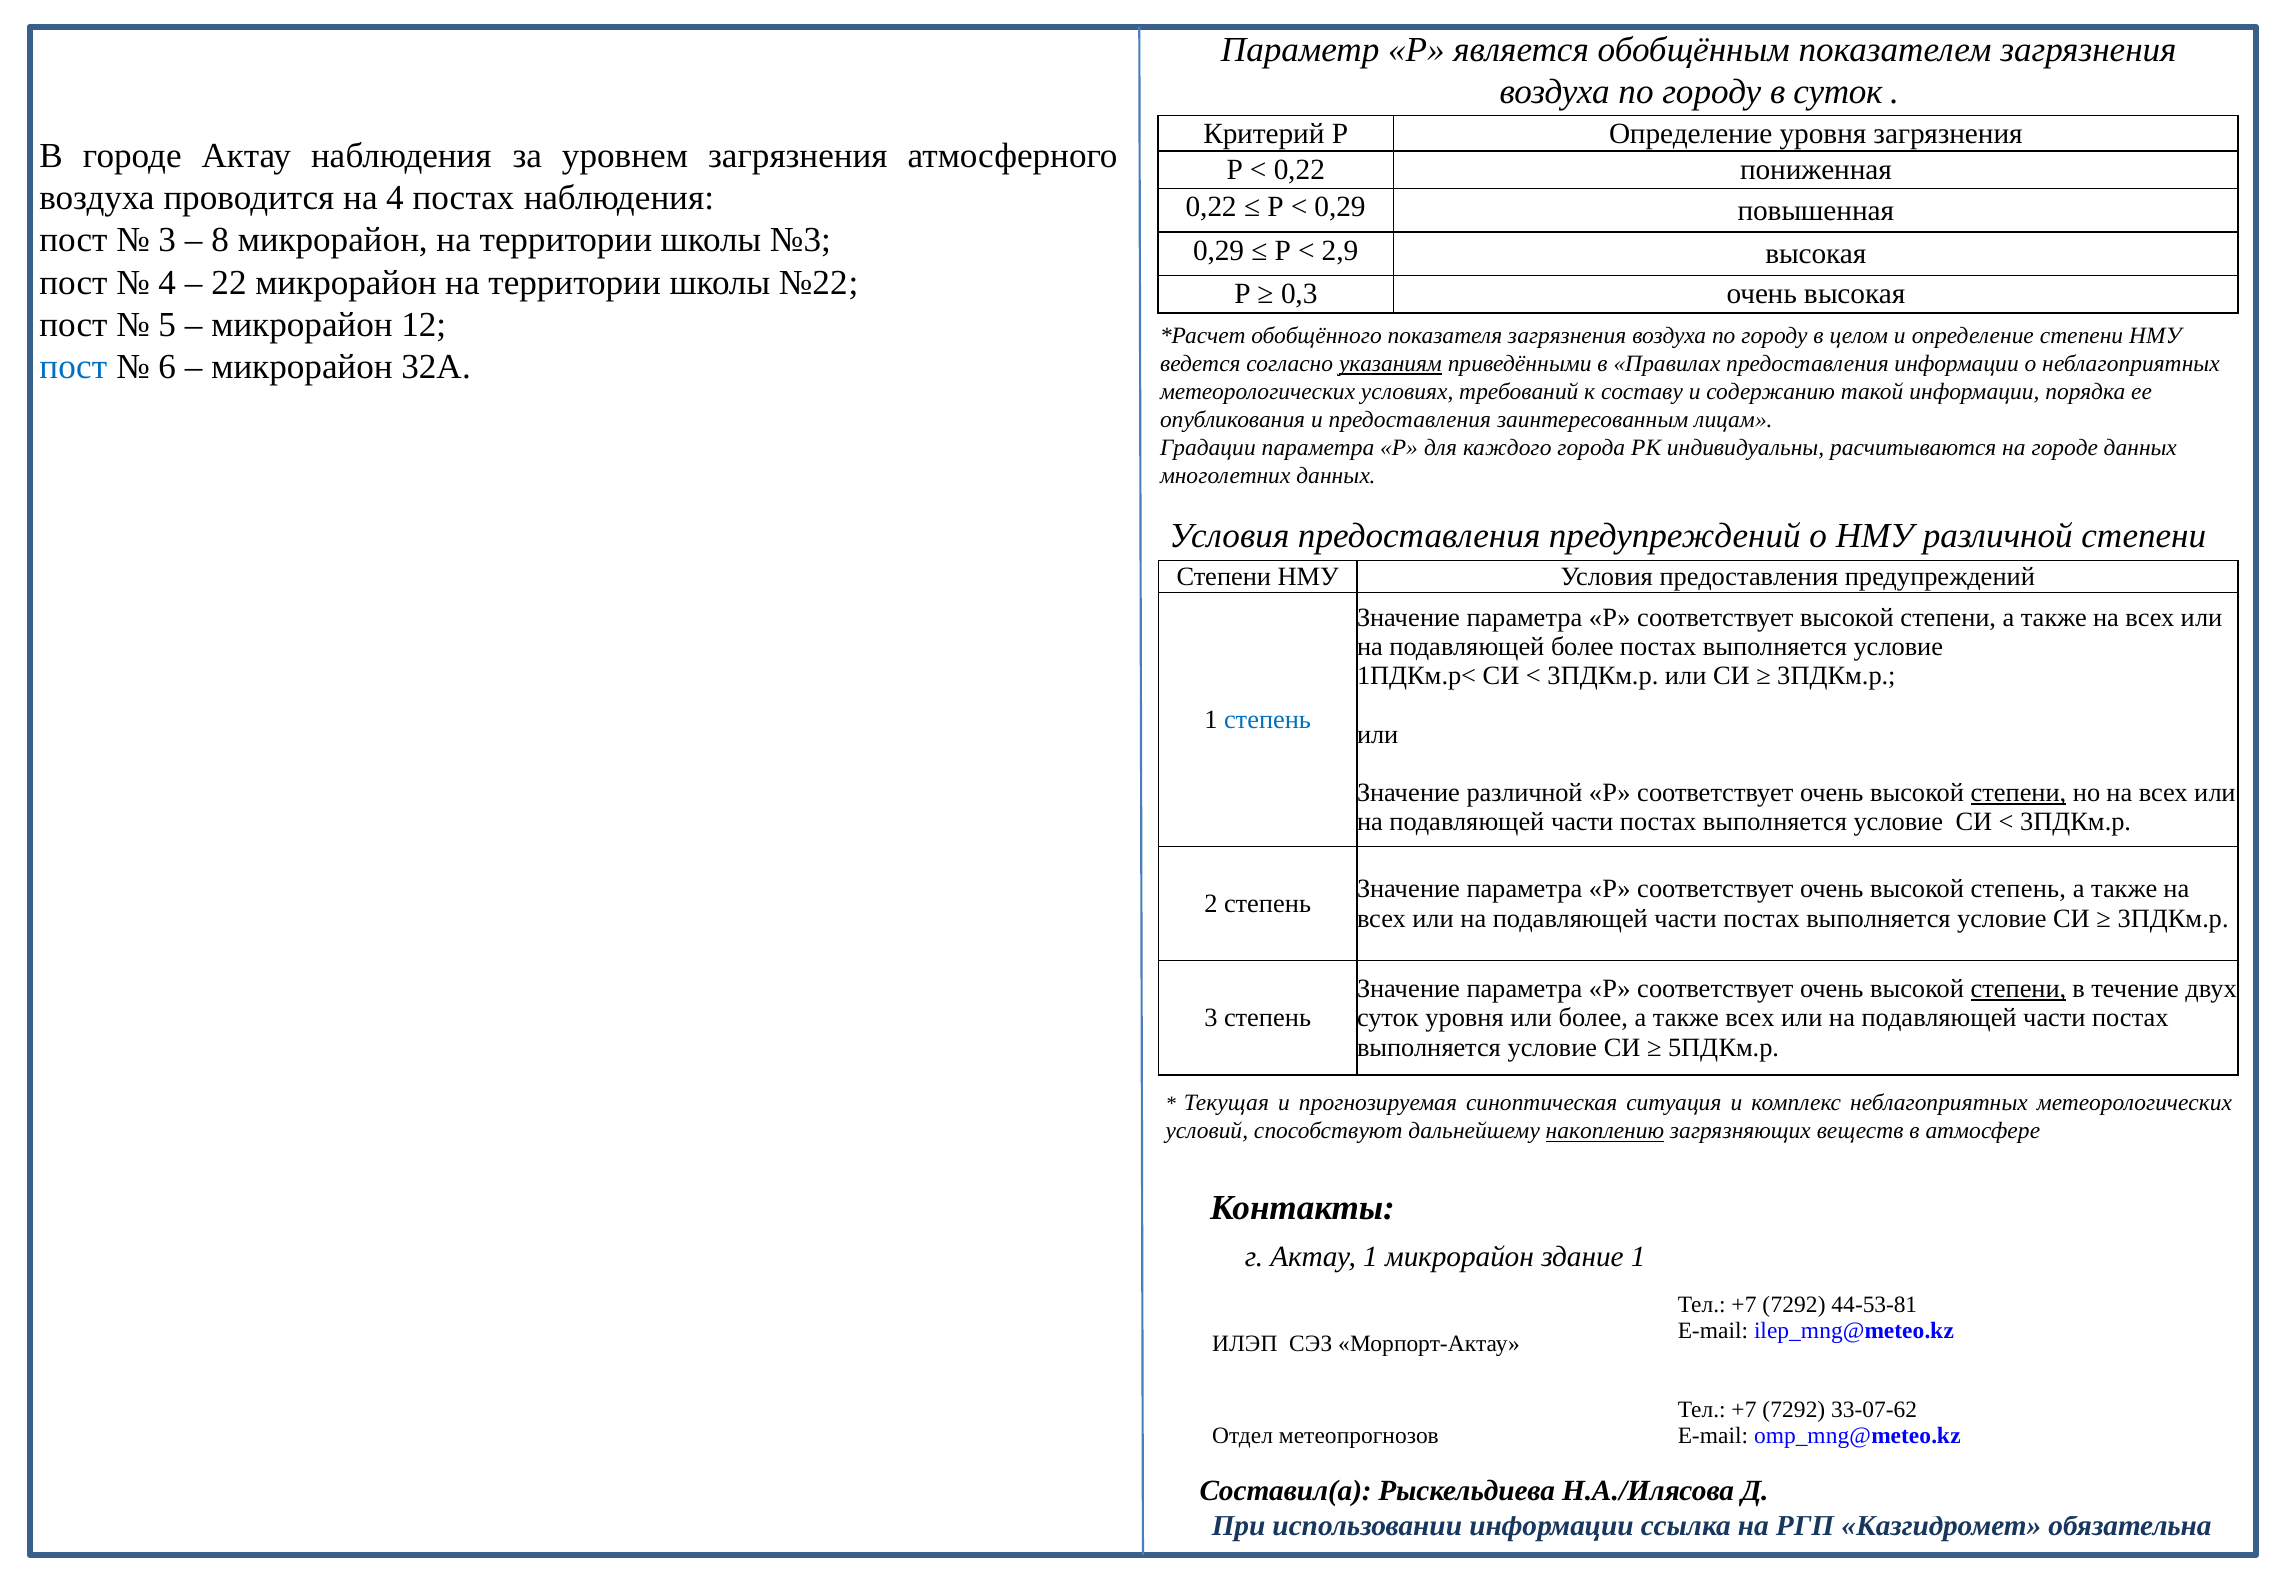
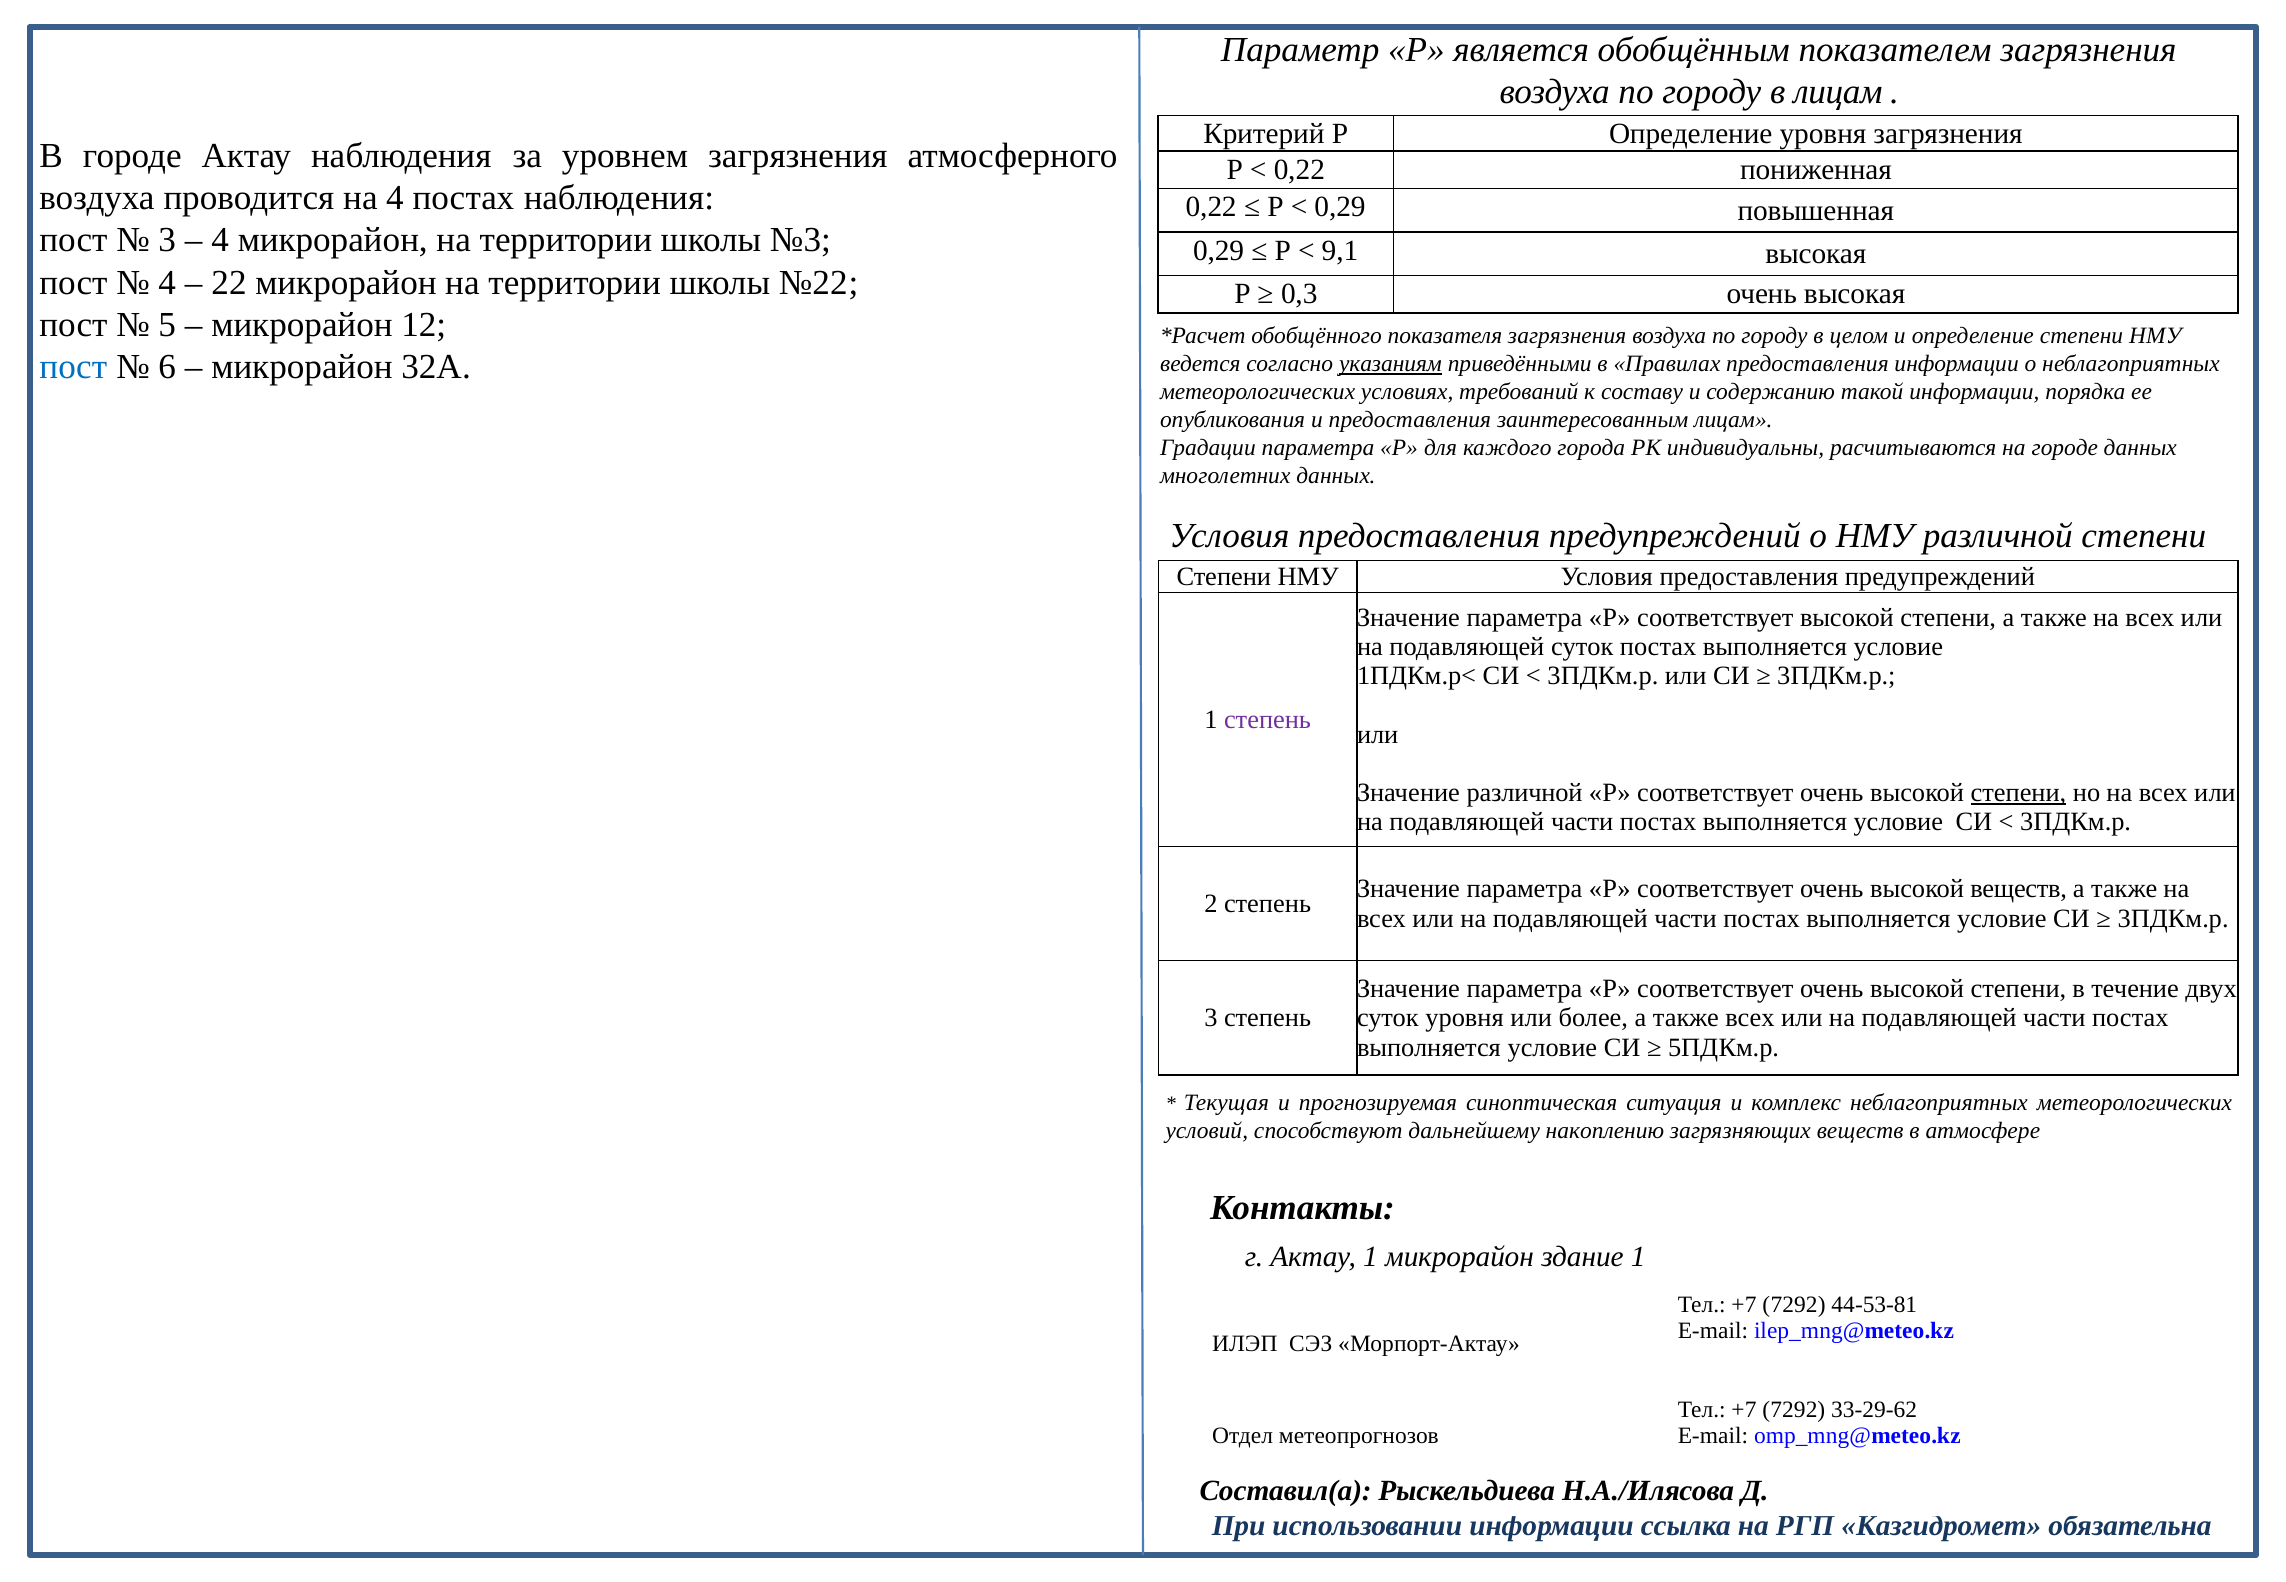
в суток: суток -> лицам
8 at (220, 240): 8 -> 4
2,9: 2,9 -> 9,1
подавляющей более: более -> суток
степень at (1268, 720) colour: blue -> purple
высокой степень: степень -> веществ
степени at (2019, 989) underline: present -> none
накоплению underline: present -> none
33-07-62: 33-07-62 -> 33-29-62
